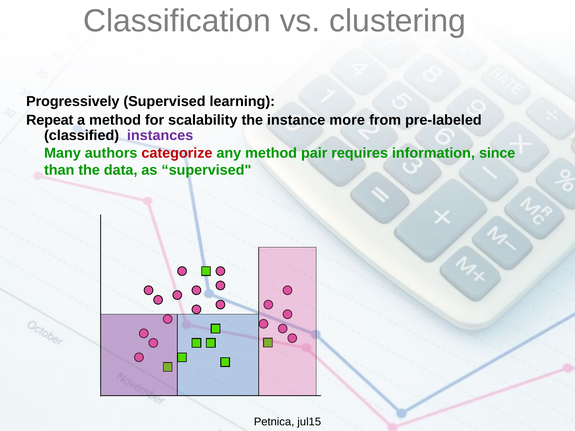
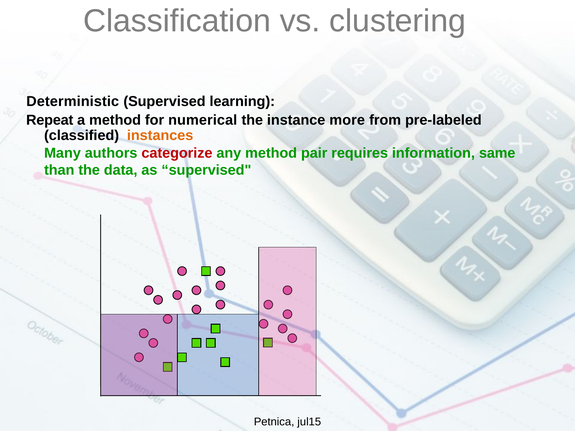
Progressively: Progressively -> Deterministic
scalability: scalability -> numerical
instances colour: purple -> orange
since: since -> same
